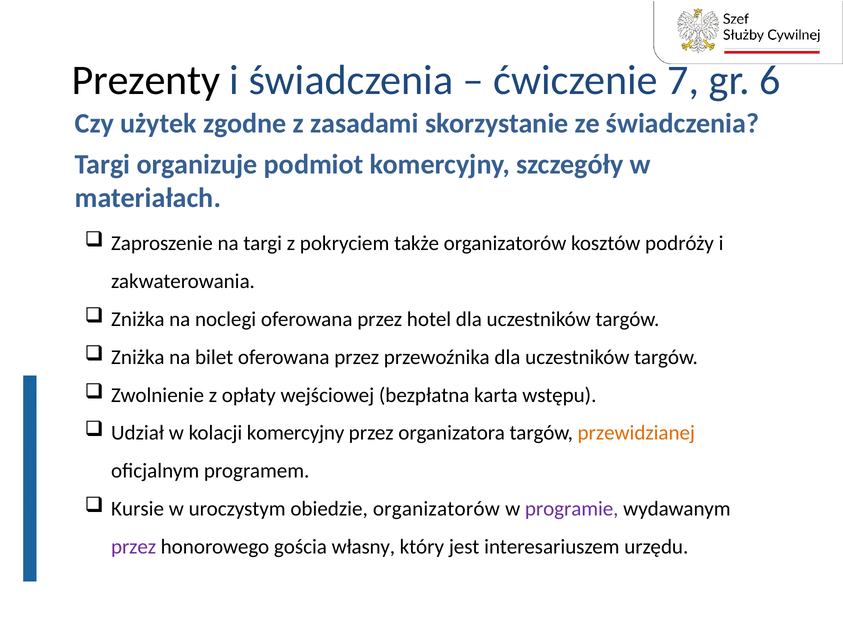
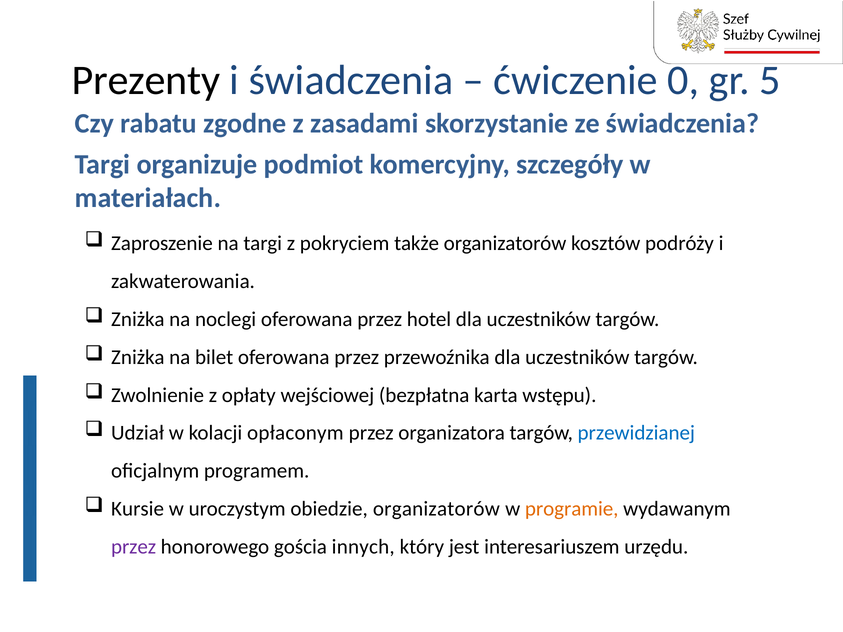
7: 7 -> 0
6: 6 -> 5
użytek: użytek -> rabatu
kolacji komercyjny: komercyjny -> opłaconym
przewidzianej colour: orange -> blue
programie colour: purple -> orange
własny: własny -> innych
